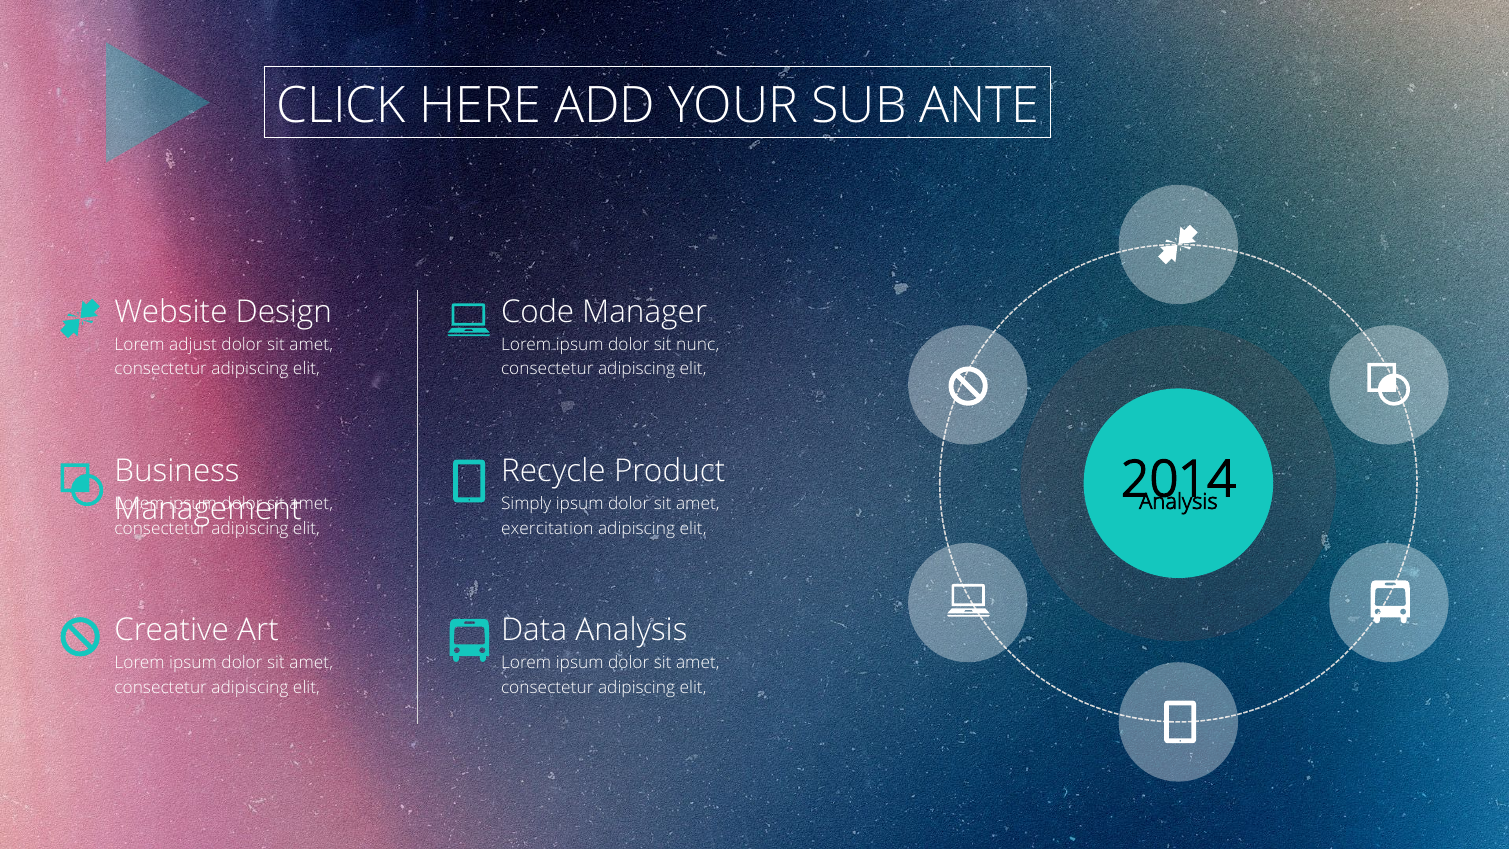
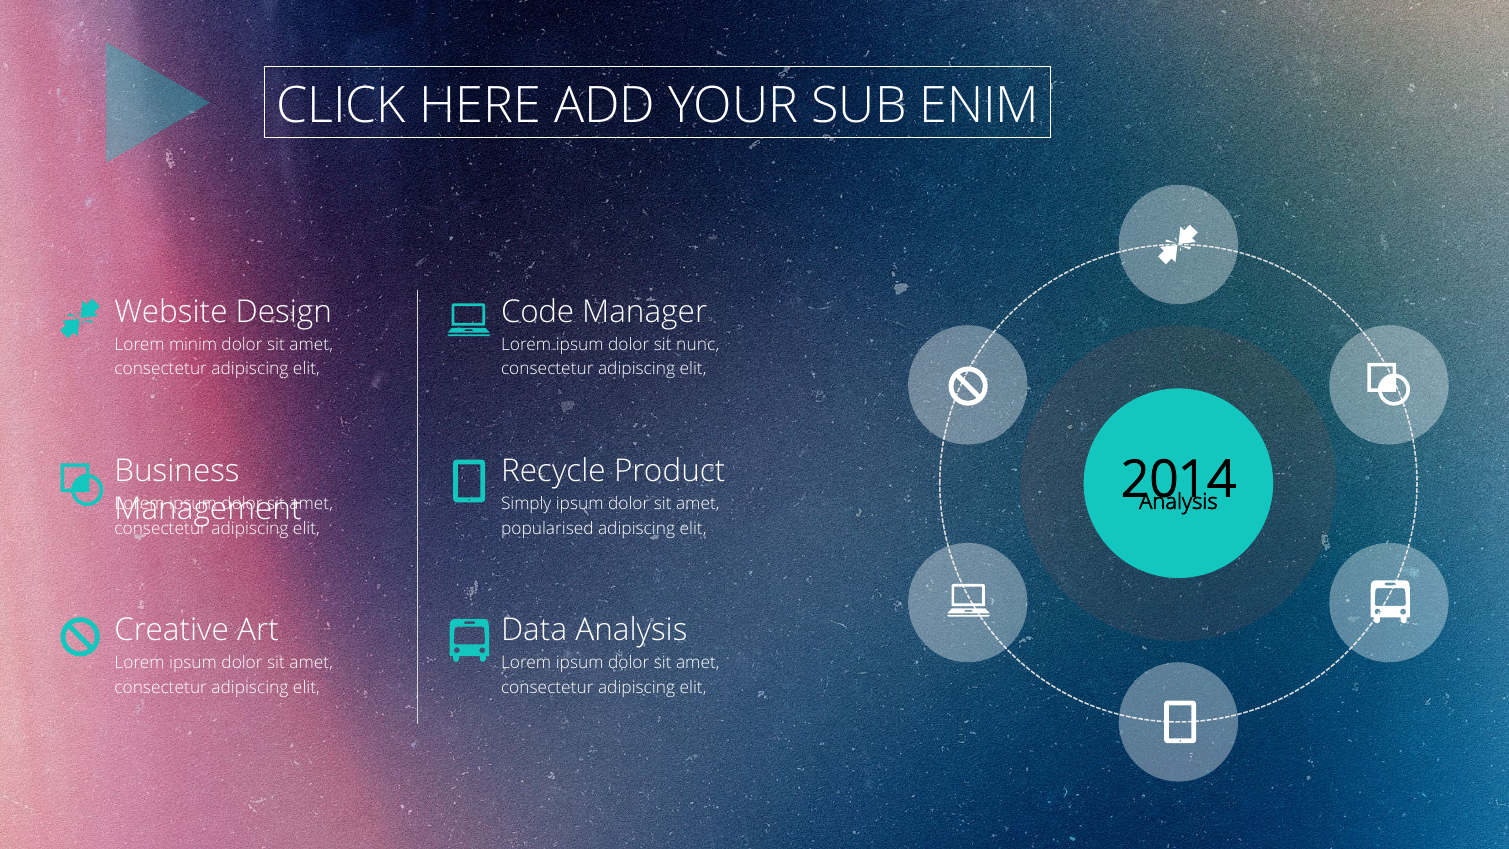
ANTE: ANTE -> ENIM
adjust: adjust -> minim
exercitation: exercitation -> popularised
